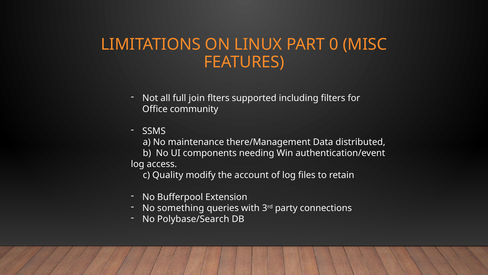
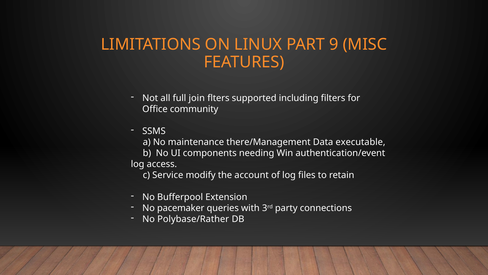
0: 0 -> 9
distributed: distributed -> executable
Quality: Quality -> Service
something: something -> pacemaker
Polybase/Search: Polybase/Search -> Polybase/Rather
